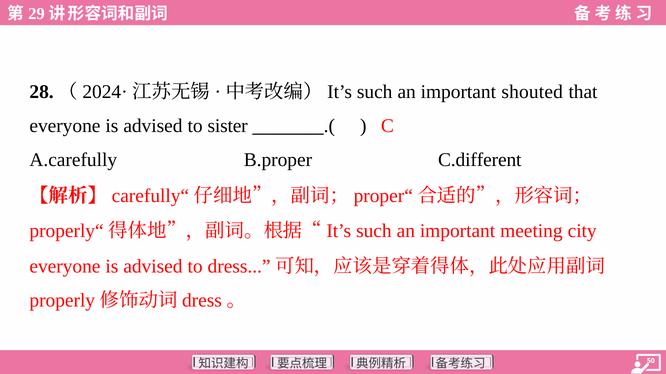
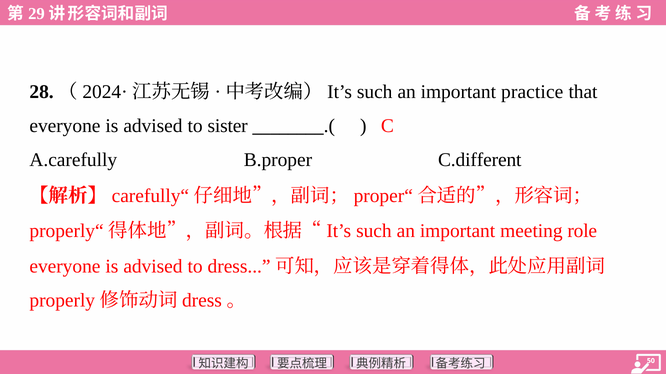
shouted: shouted -> practice
city: city -> role
